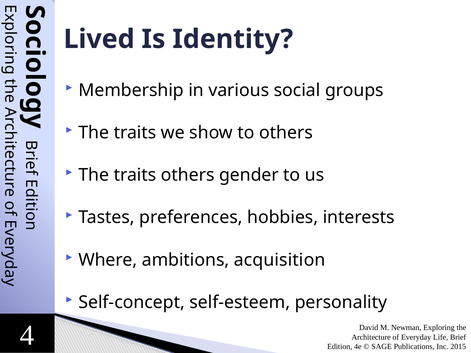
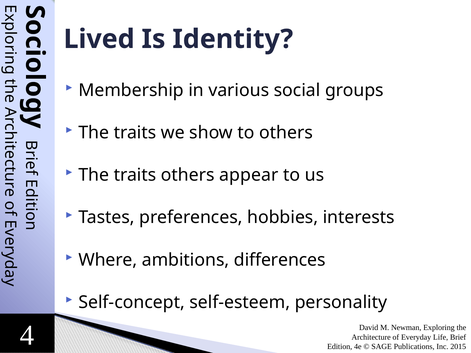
gender: gender -> appear
acquisition: acquisition -> differences
